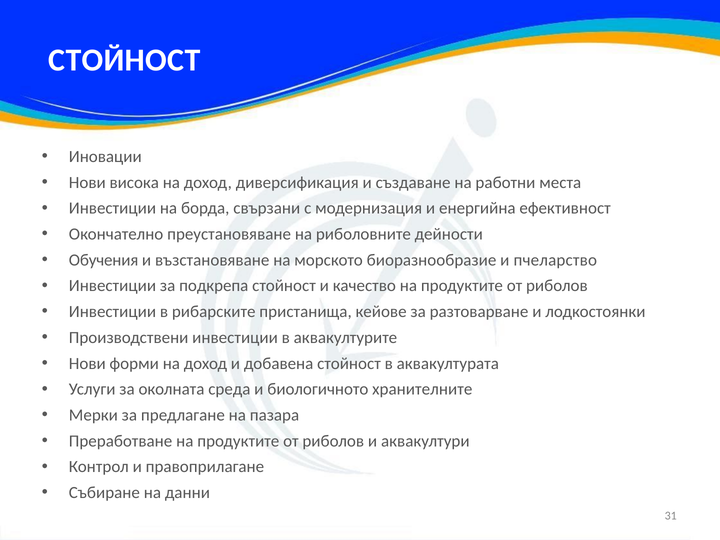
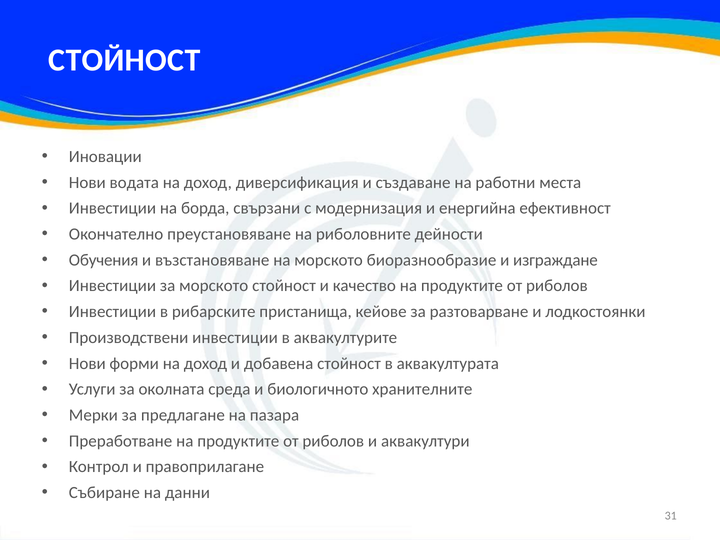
висока: висока -> водата
пчеларство: пчеларство -> изграждане
за подкрепа: подкрепа -> морското
